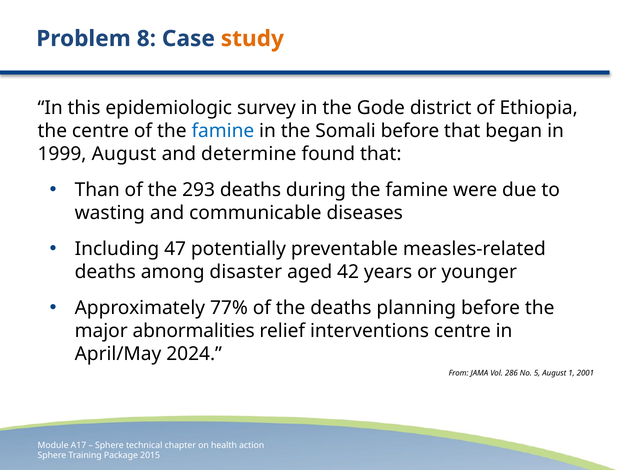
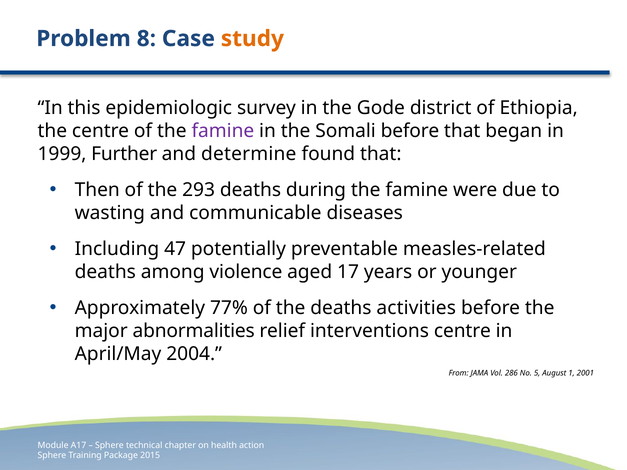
famine at (223, 131) colour: blue -> purple
1999 August: August -> Further
Than: Than -> Then
disaster: disaster -> violence
42: 42 -> 17
planning: planning -> activities
2024: 2024 -> 2004
